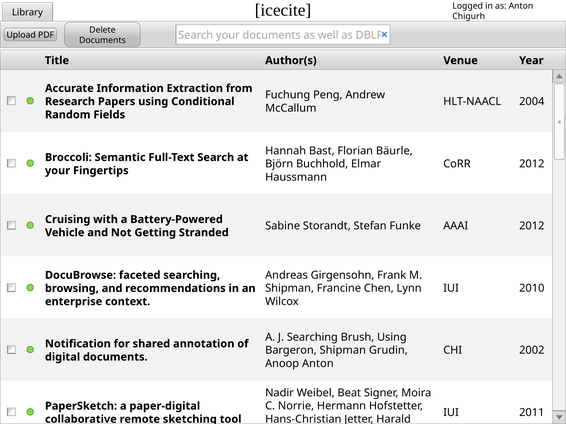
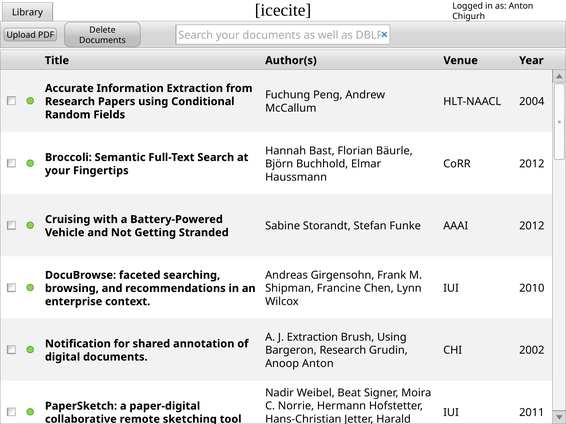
J Searching: Searching -> Extraction
Bargeron Shipman: Shipman -> Research
